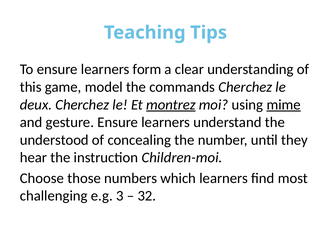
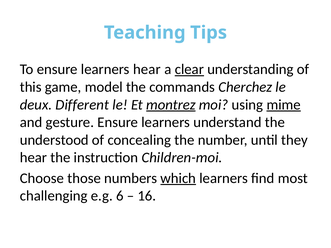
learners form: form -> hear
clear underline: none -> present
deux Cherchez: Cherchez -> Different
which underline: none -> present
3: 3 -> 6
32: 32 -> 16
